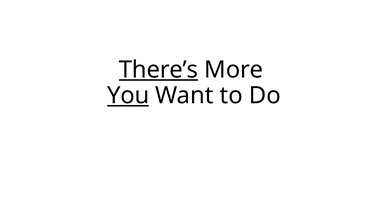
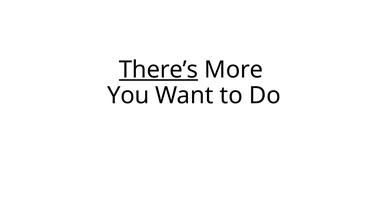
You underline: present -> none
